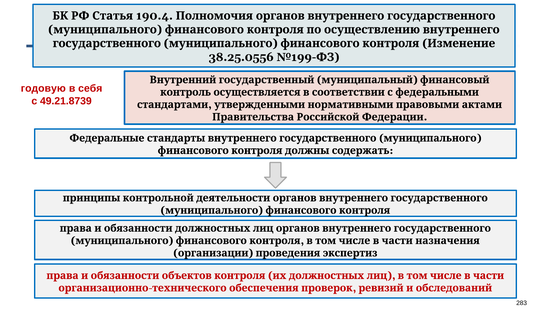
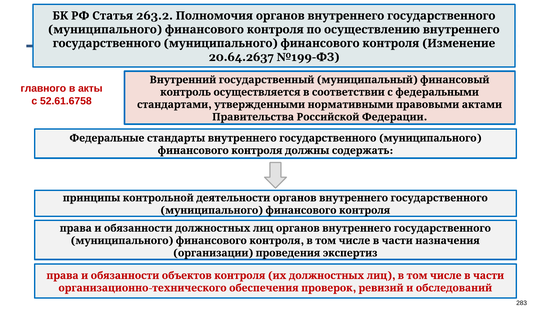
190.4: 190.4 -> 263.2
38.25.0556: 38.25.0556 -> 20.64.2637
годовую: годовую -> главного
себя: себя -> акты
49.21.8739: 49.21.8739 -> 52.61.6758
